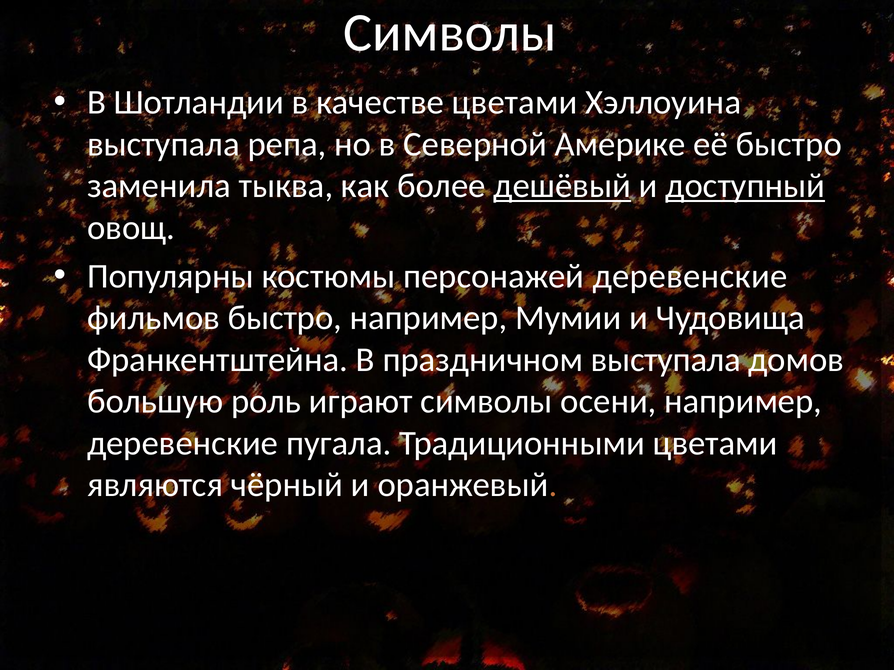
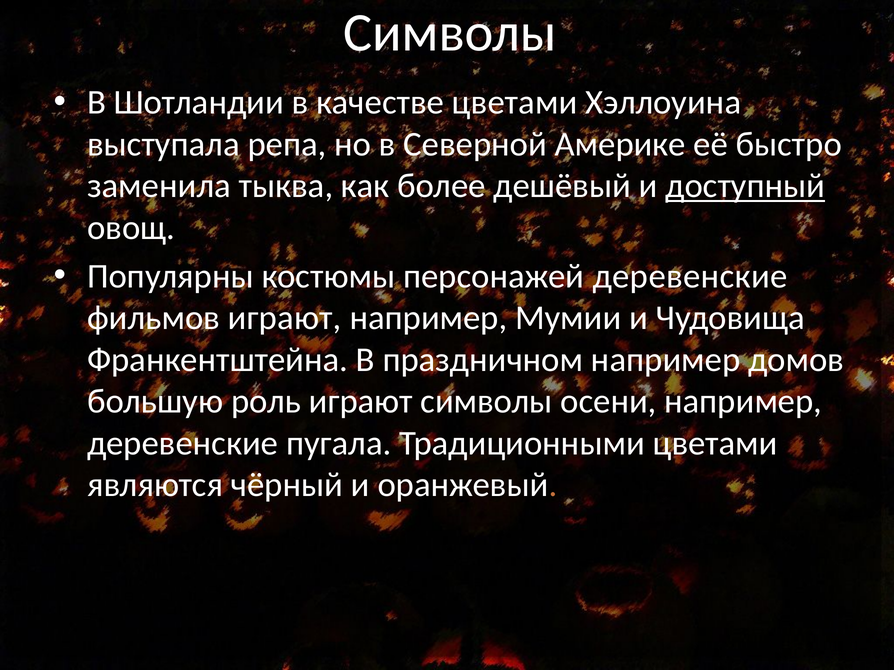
дешёвый underline: present -> none
фильмов быстро: быстро -> играют
праздничном выступала: выступала -> например
